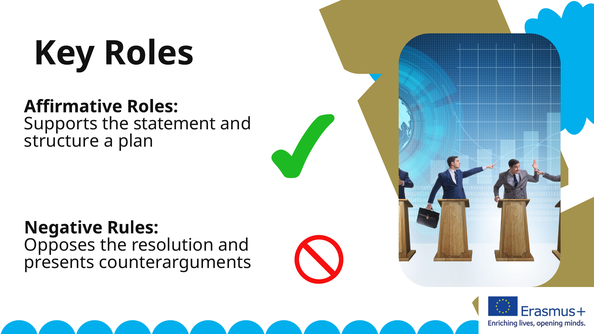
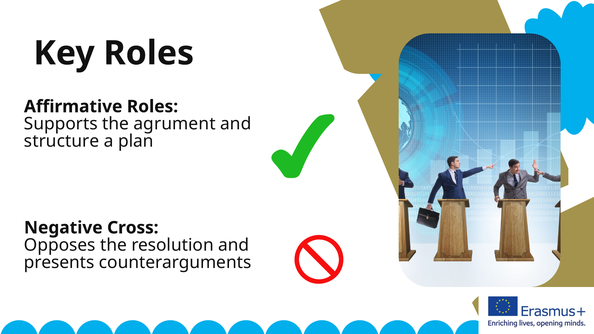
statement: statement -> agrument
Rules: Rules -> Cross
